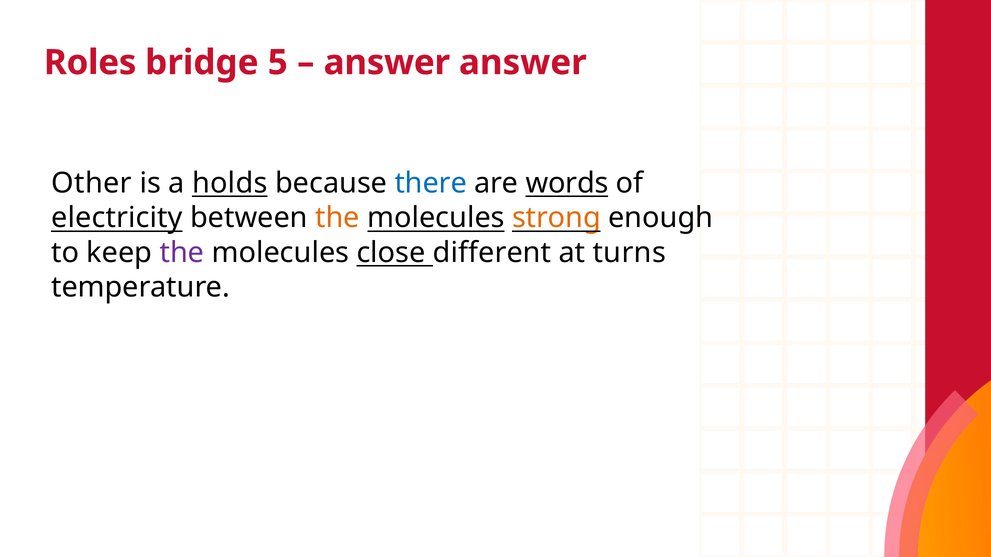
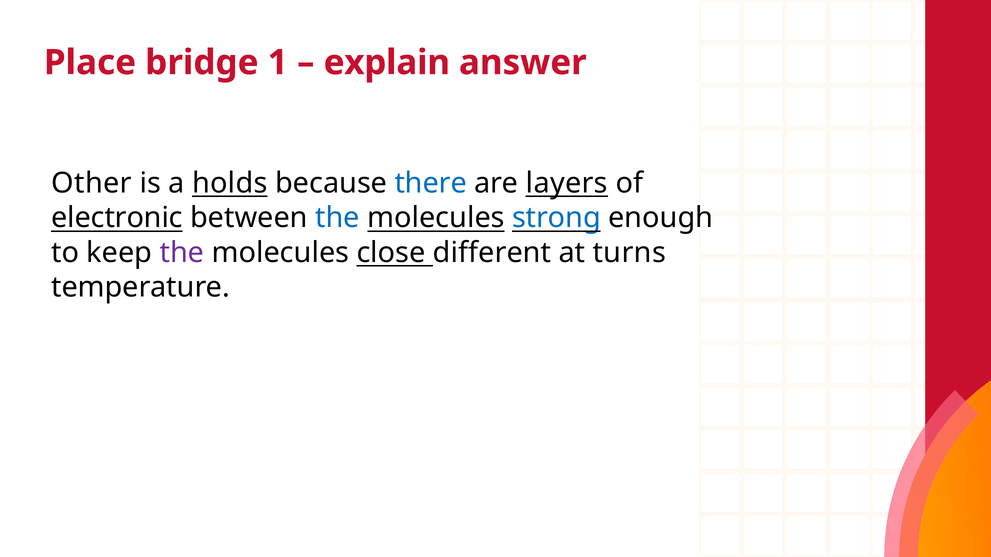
Roles: Roles -> Place
5: 5 -> 1
answer at (387, 63): answer -> explain
words: words -> layers
electricity: electricity -> electronic
the at (337, 218) colour: orange -> blue
strong colour: orange -> blue
